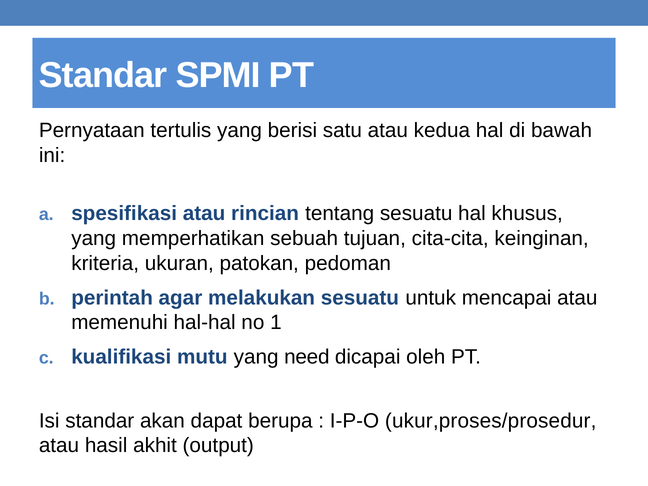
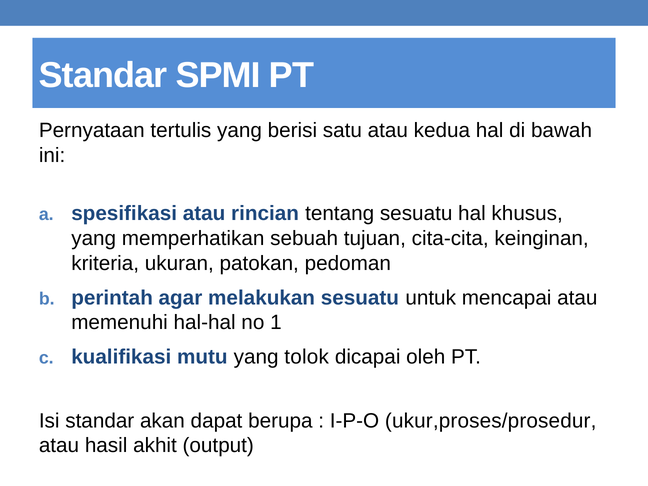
need: need -> tolok
